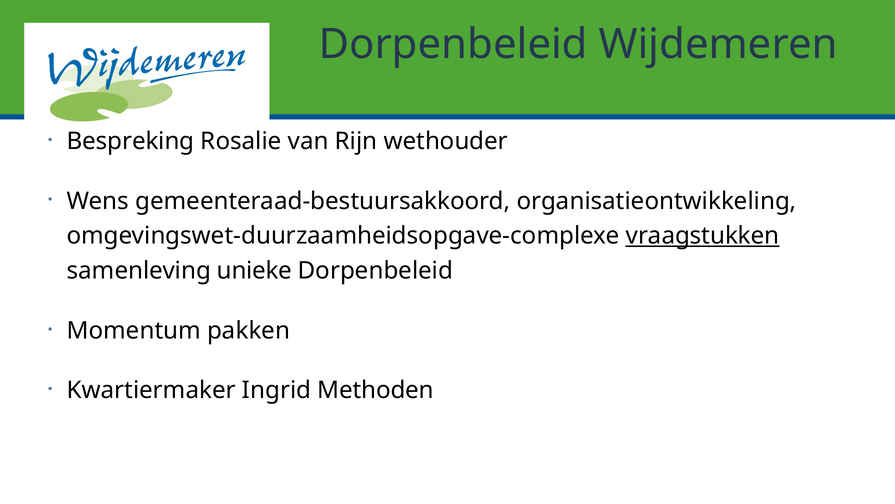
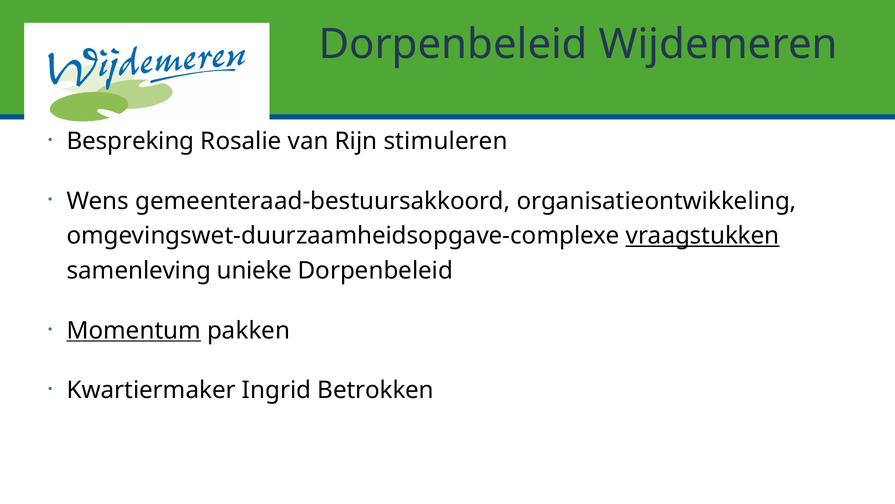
wethouder: wethouder -> stimuleren
Momentum underline: none -> present
Methoden: Methoden -> Betrokken
